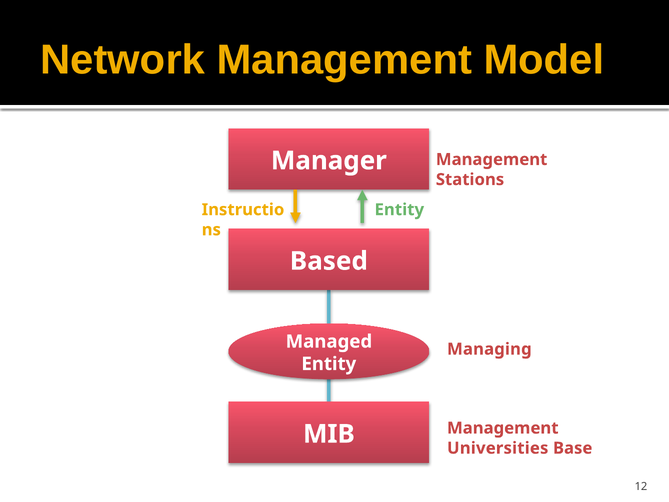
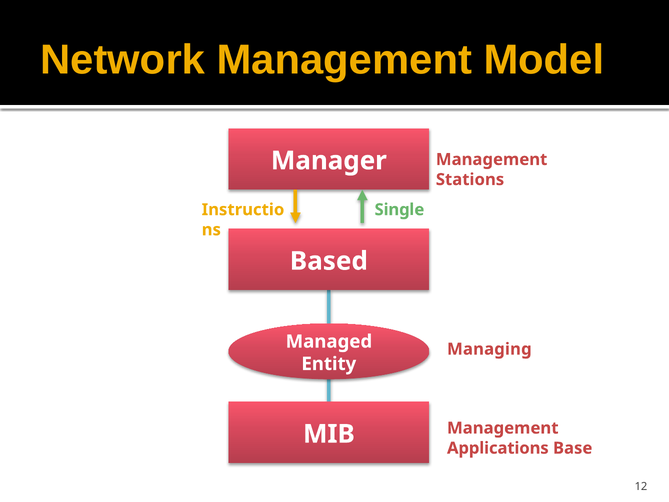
Entity at (399, 210): Entity -> Single
Universities: Universities -> Applications
